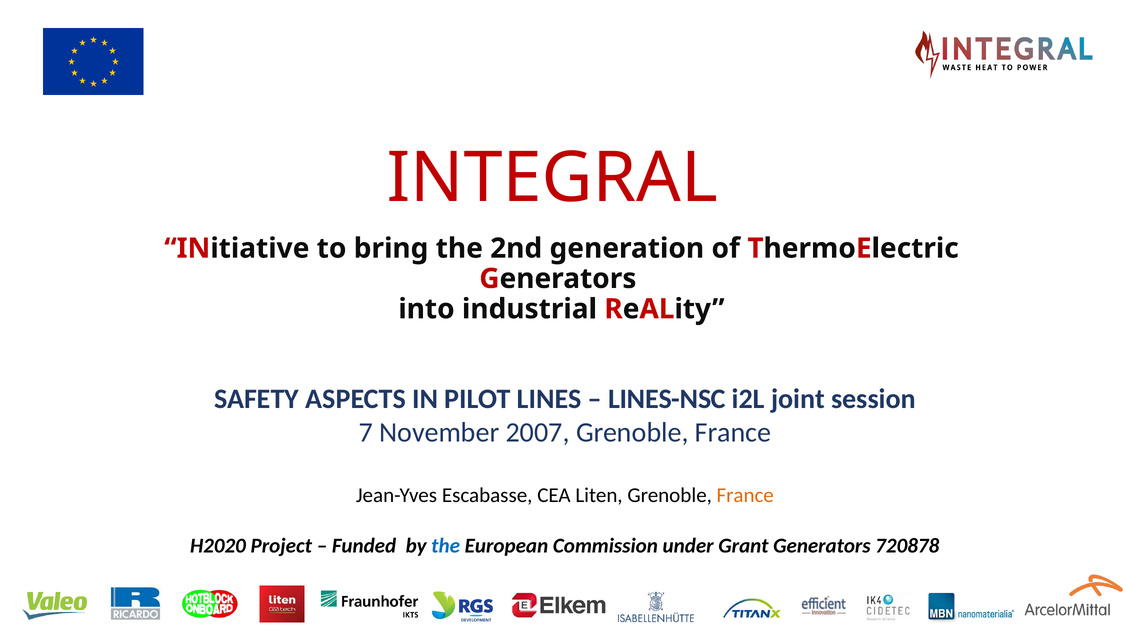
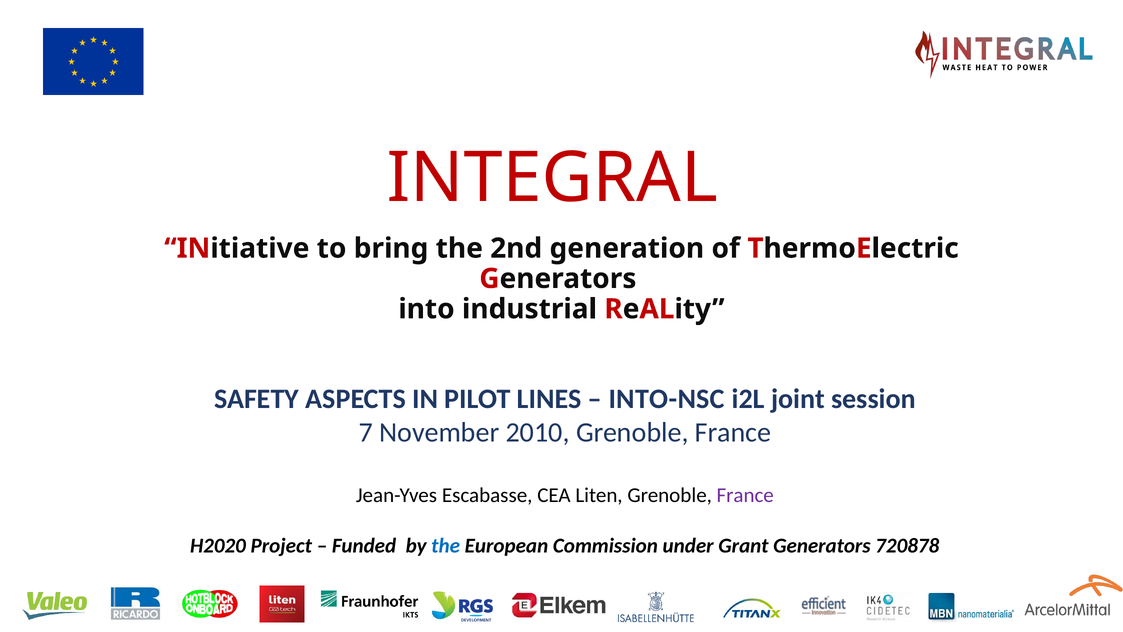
LINES-NSC: LINES-NSC -> INTO-NSC
2007: 2007 -> 2010
France at (745, 495) colour: orange -> purple
